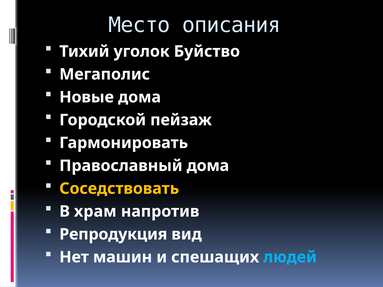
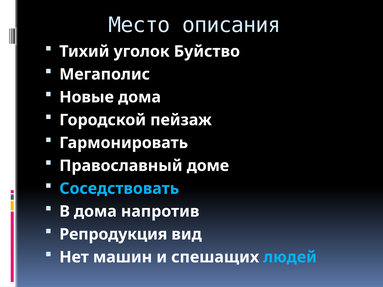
Православный дома: дома -> доме
Соседствовать colour: yellow -> light blue
В храм: храм -> дома
